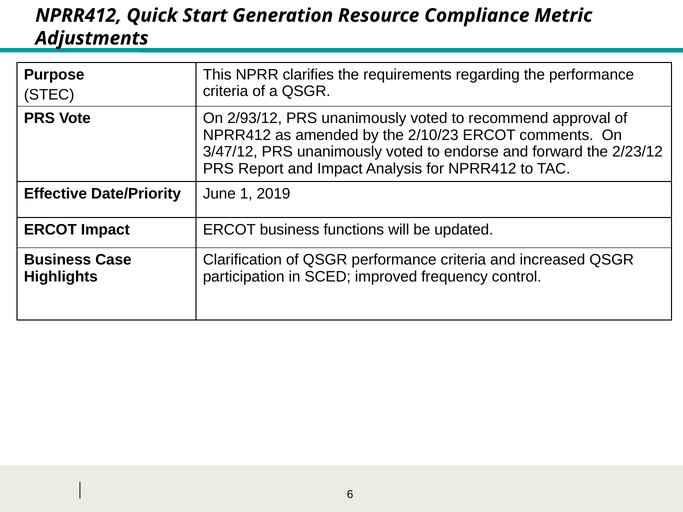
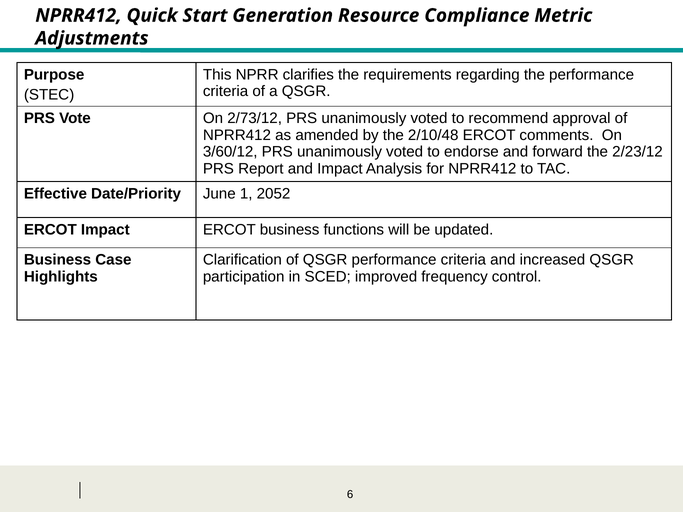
2/93/12: 2/93/12 -> 2/73/12
2/10/23: 2/10/23 -> 2/10/48
3/47/12: 3/47/12 -> 3/60/12
2019: 2019 -> 2052
